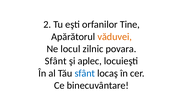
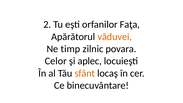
Tine: Tine -> Faţa
locul: locul -> timp
Sfânt at (56, 61): Sfânt -> Celor
sfânt at (85, 73) colour: blue -> orange
